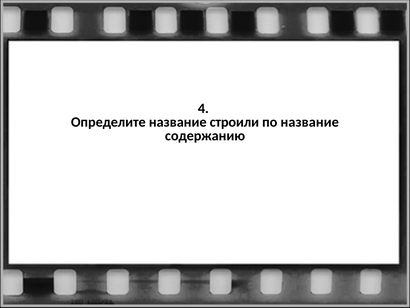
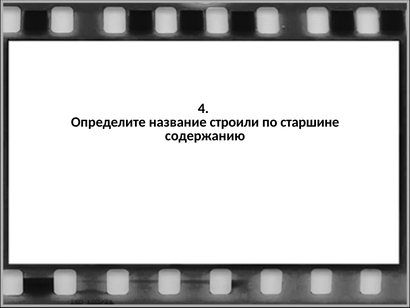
по название: название -> старшине
